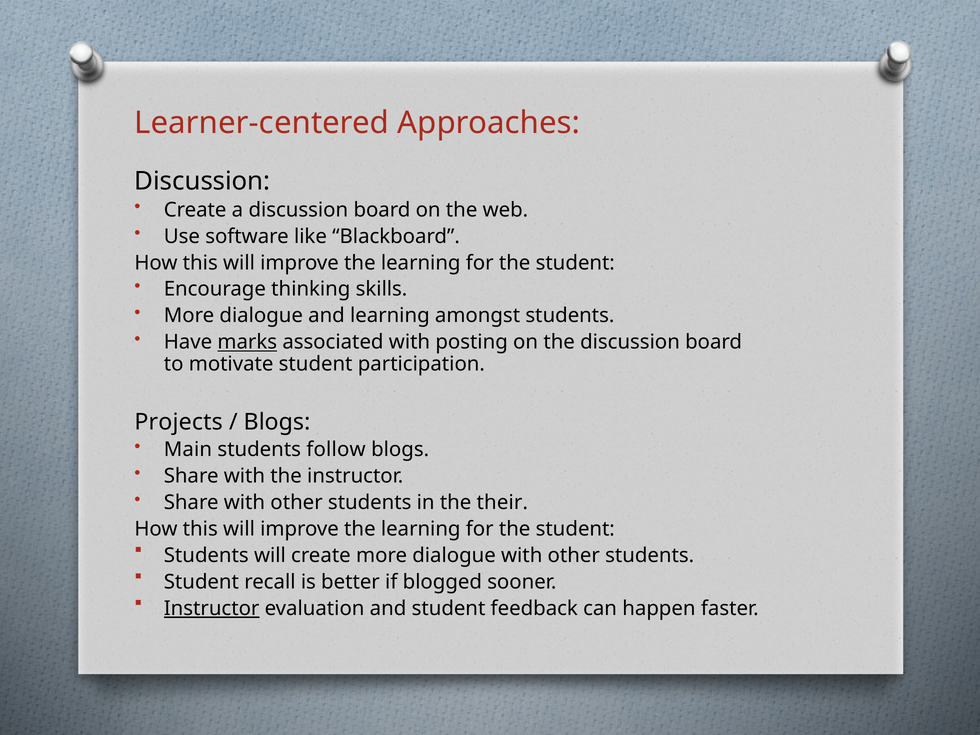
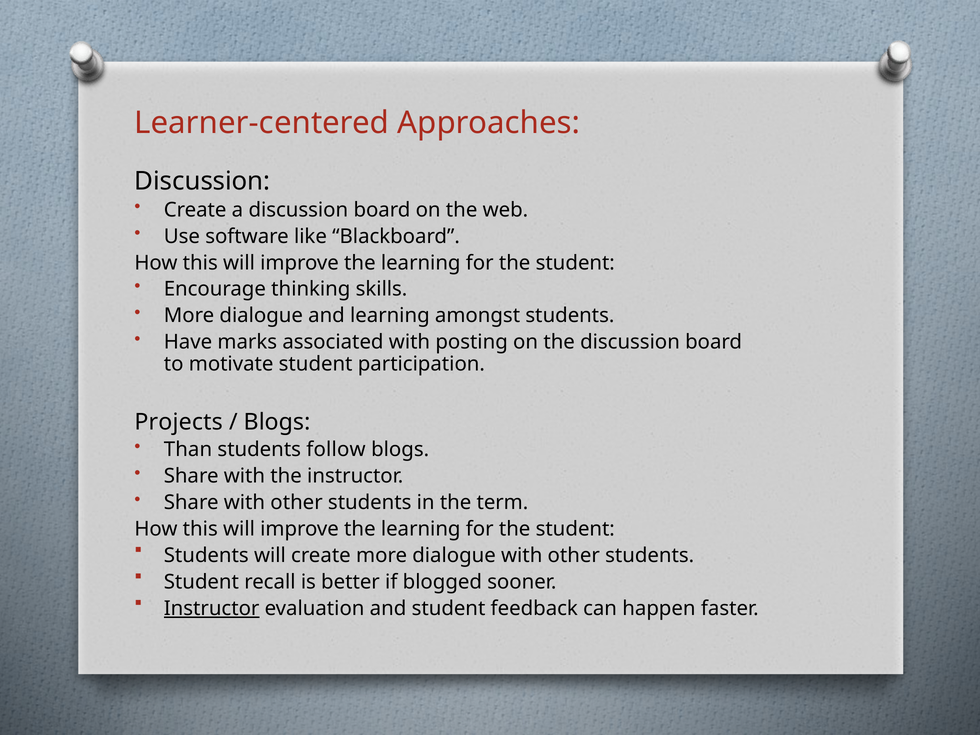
marks underline: present -> none
Main: Main -> Than
their: their -> term
